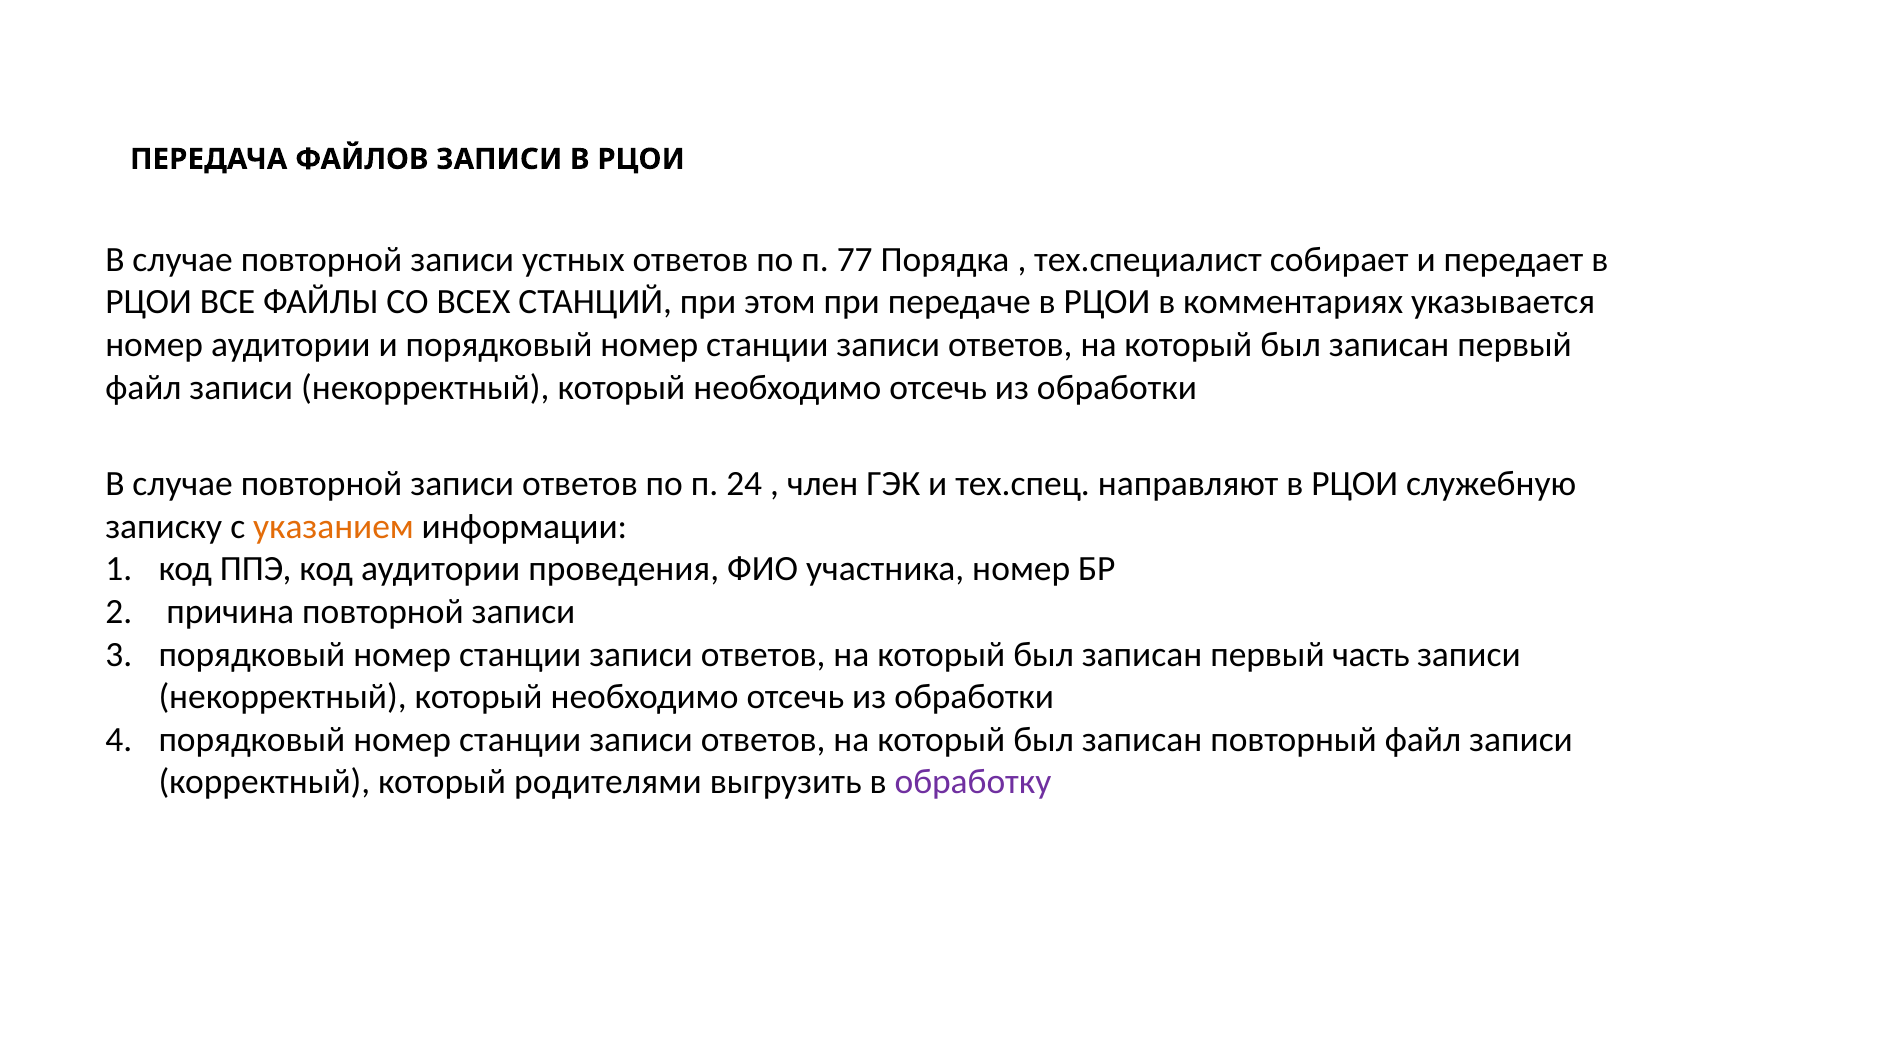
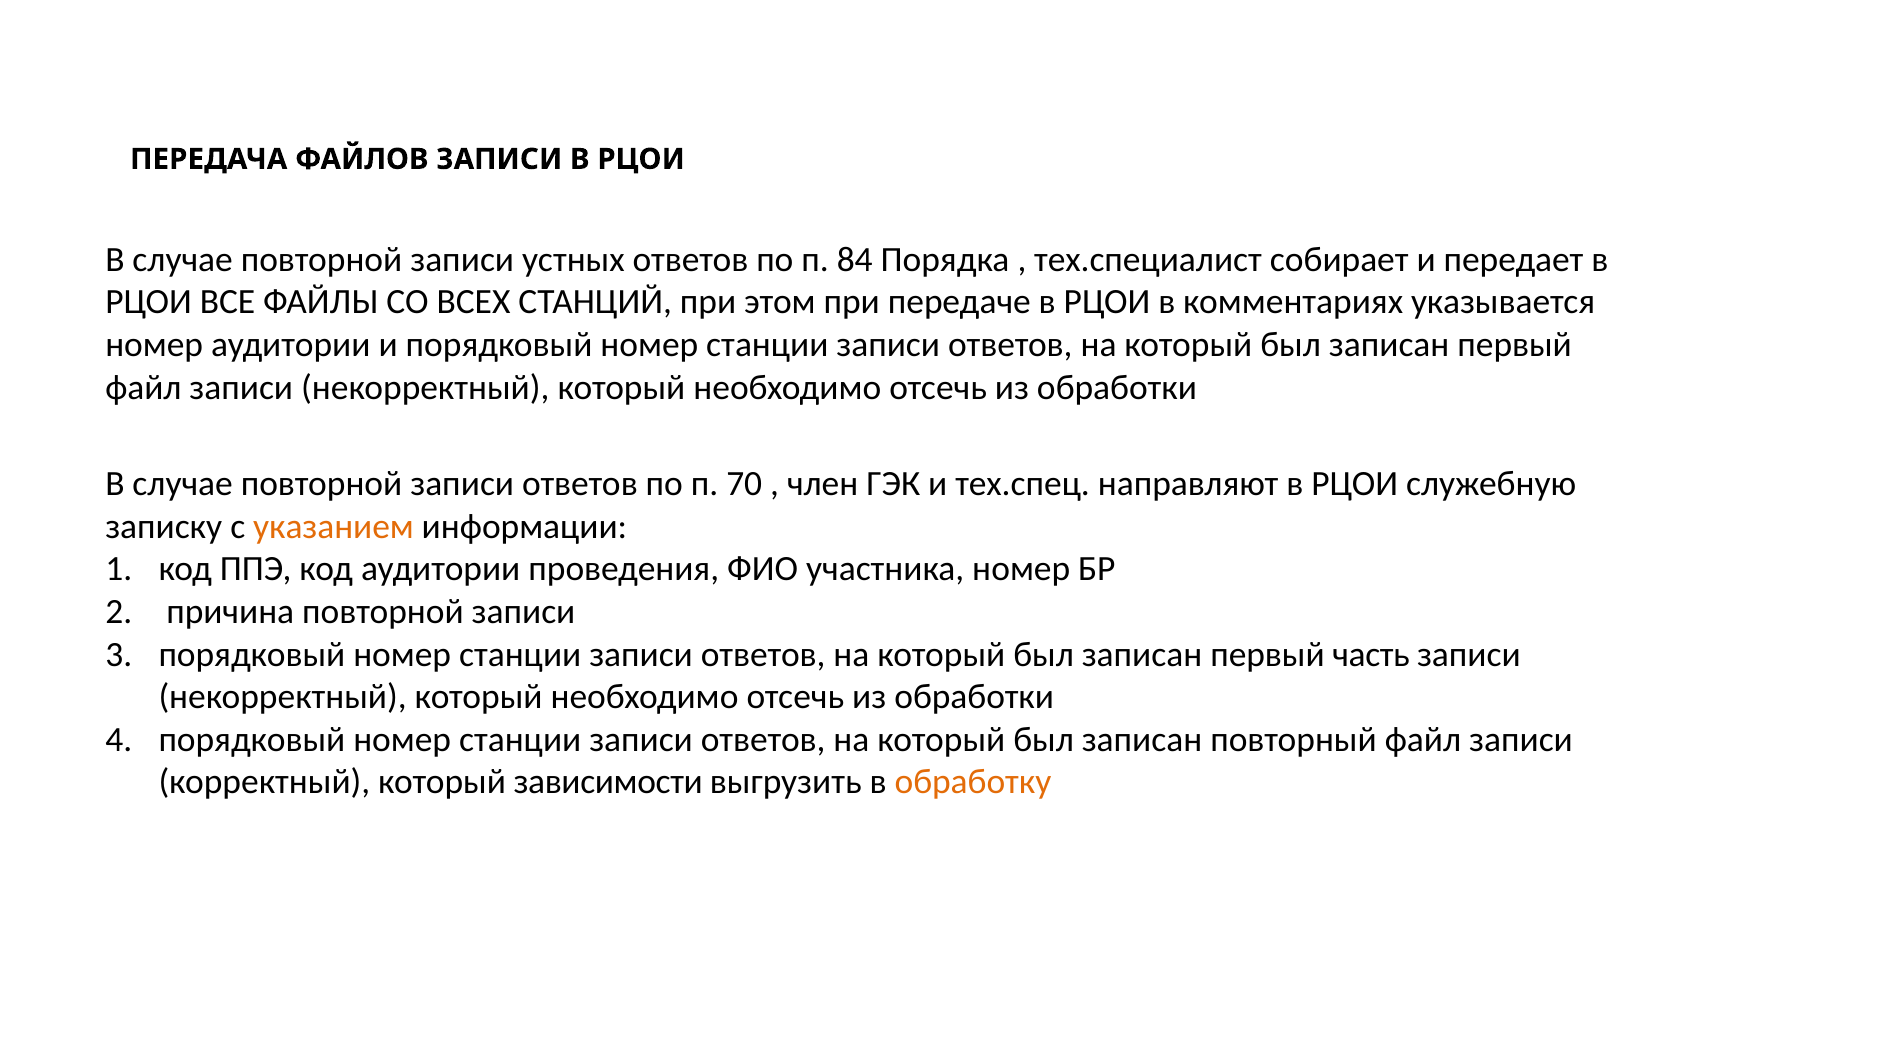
77: 77 -> 84
24: 24 -> 70
родителями: родителями -> зависимости
обработку colour: purple -> orange
